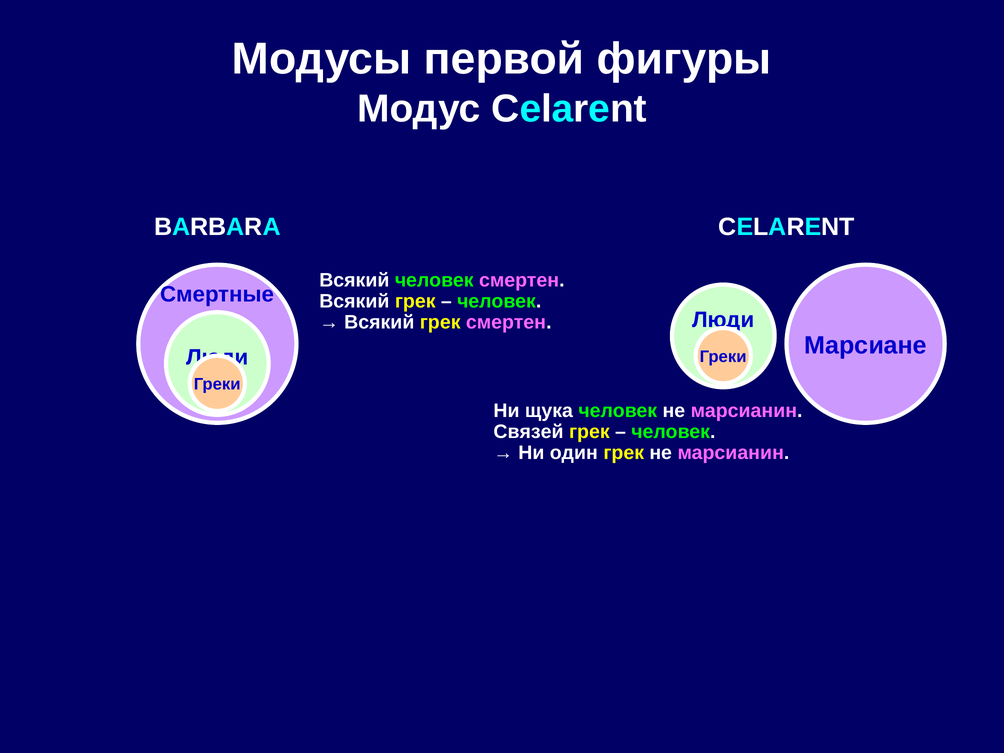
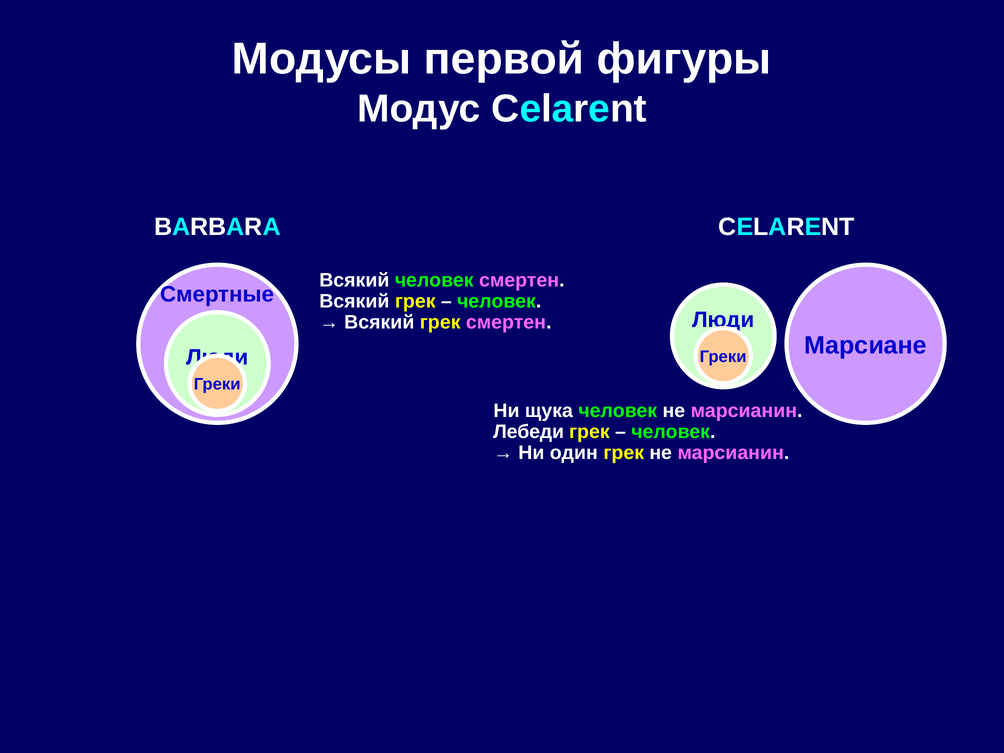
Связей: Связей -> Лебеди
